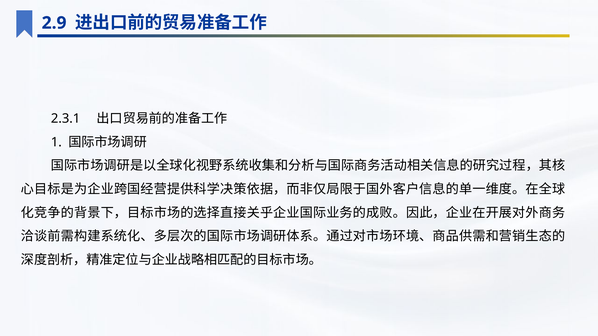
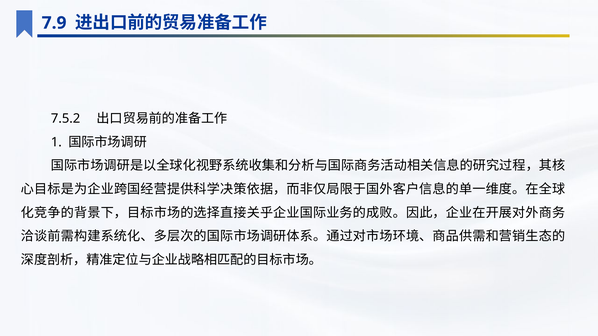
2.9: 2.9 -> 7.9
2.3.1: 2.3.1 -> 7.5.2
